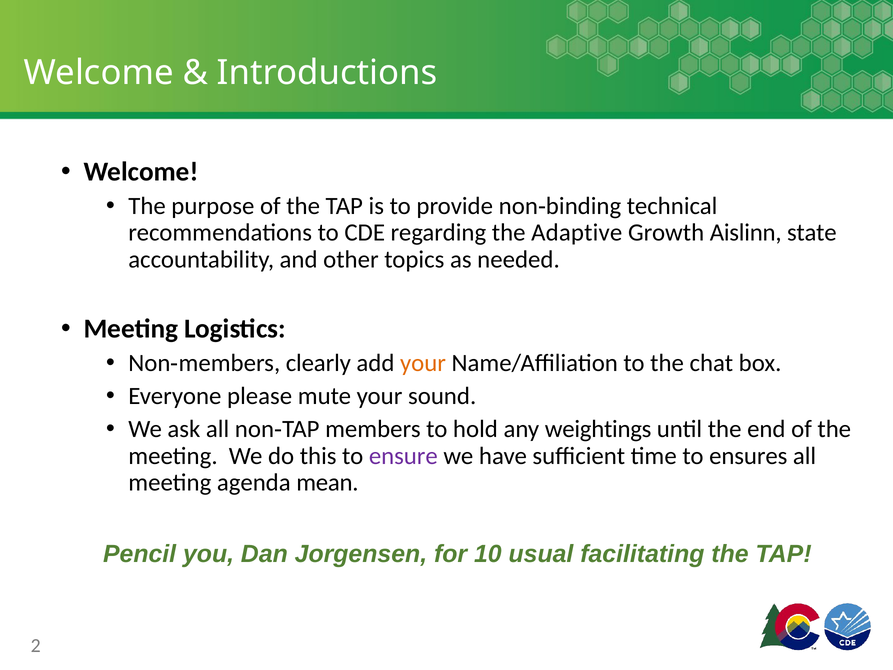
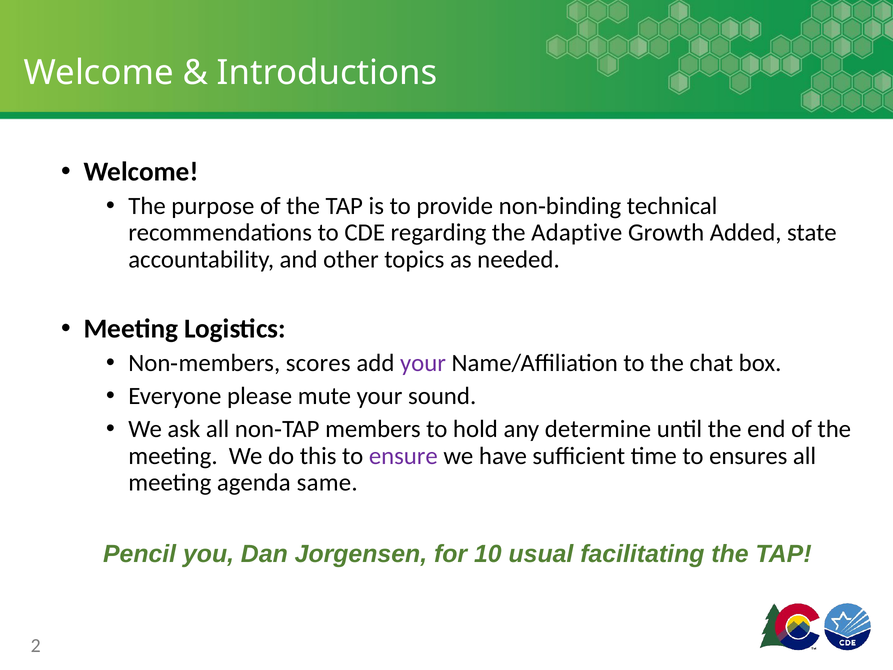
Aislinn: Aislinn -> Added
clearly: clearly -> scores
your at (423, 363) colour: orange -> purple
weightings: weightings -> determine
mean: mean -> same
